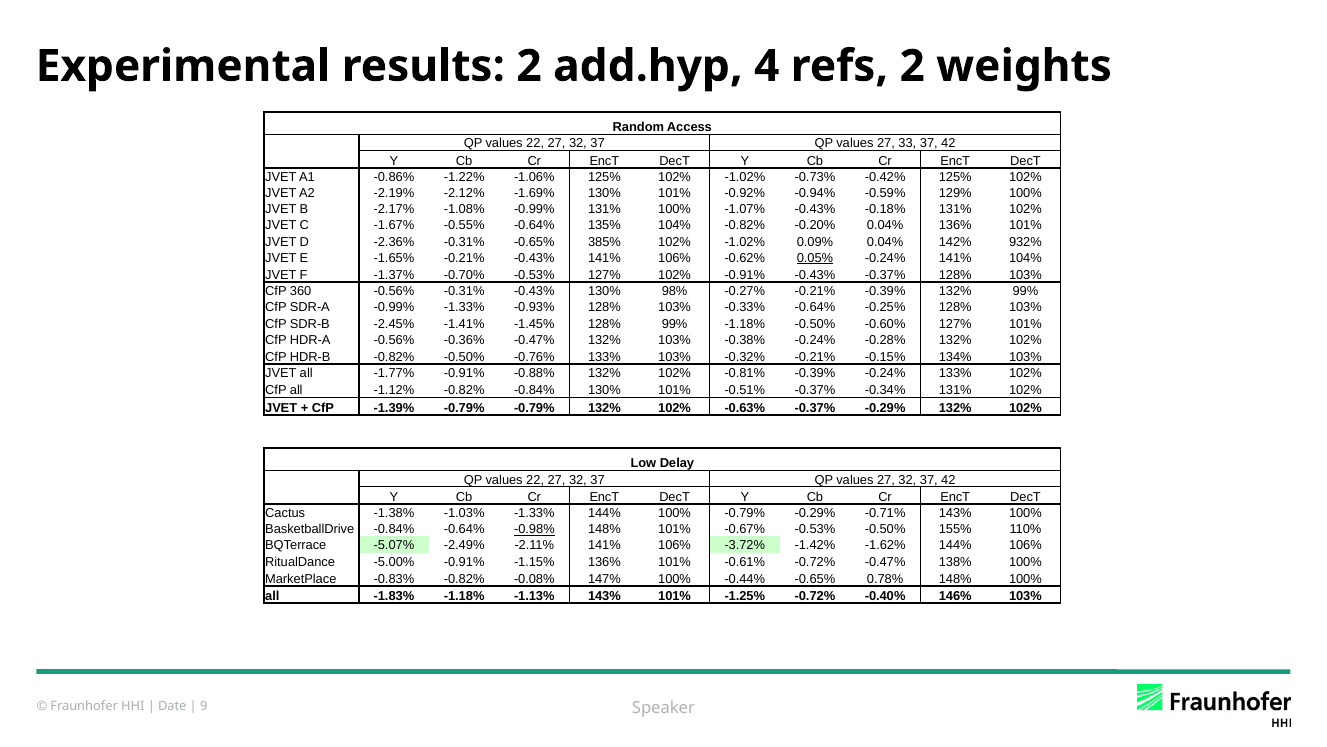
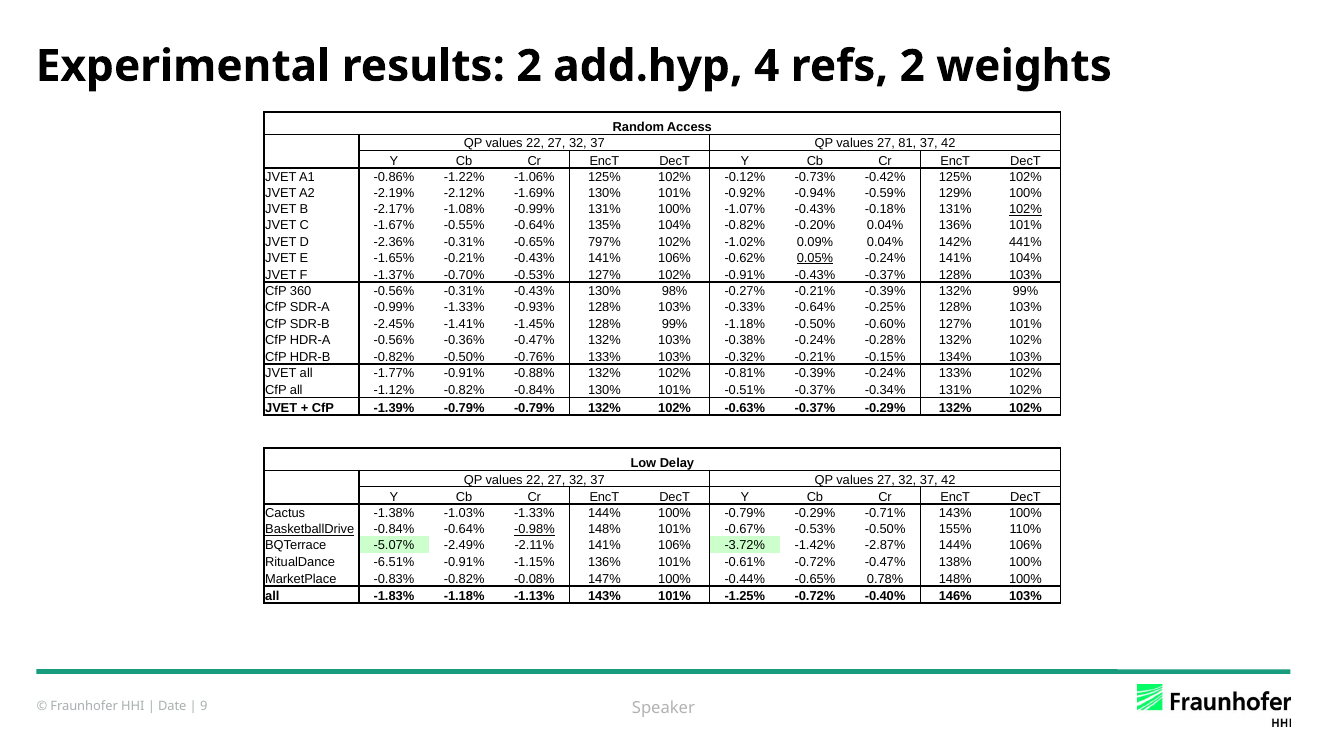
33: 33 -> 81
125% 102% -1.02%: -1.02% -> -0.12%
102% at (1025, 209) underline: none -> present
385%: 385% -> 797%
932%: 932% -> 441%
BasketballDrive underline: none -> present
-1.62%: -1.62% -> -2.87%
-5.00%: -5.00% -> -6.51%
